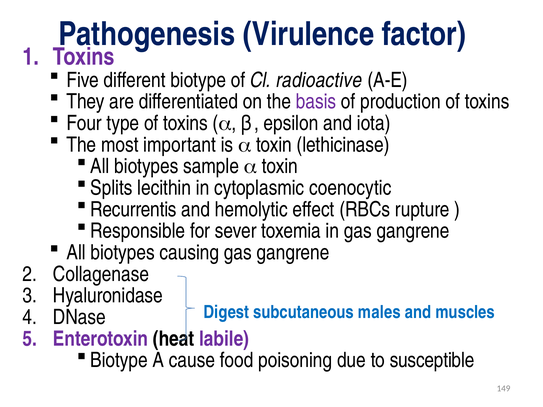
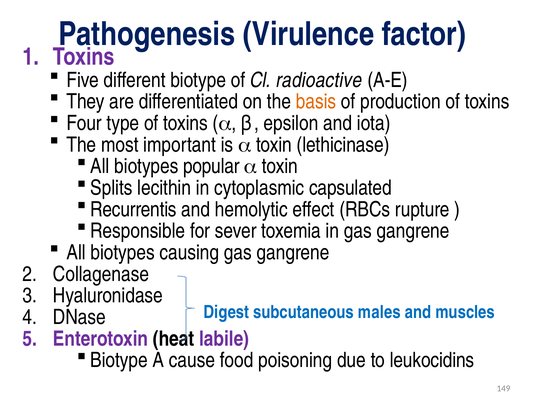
basis colour: purple -> orange
sample: sample -> popular
coenocytic: coenocytic -> capsulated
susceptible: susceptible -> leukocidins
